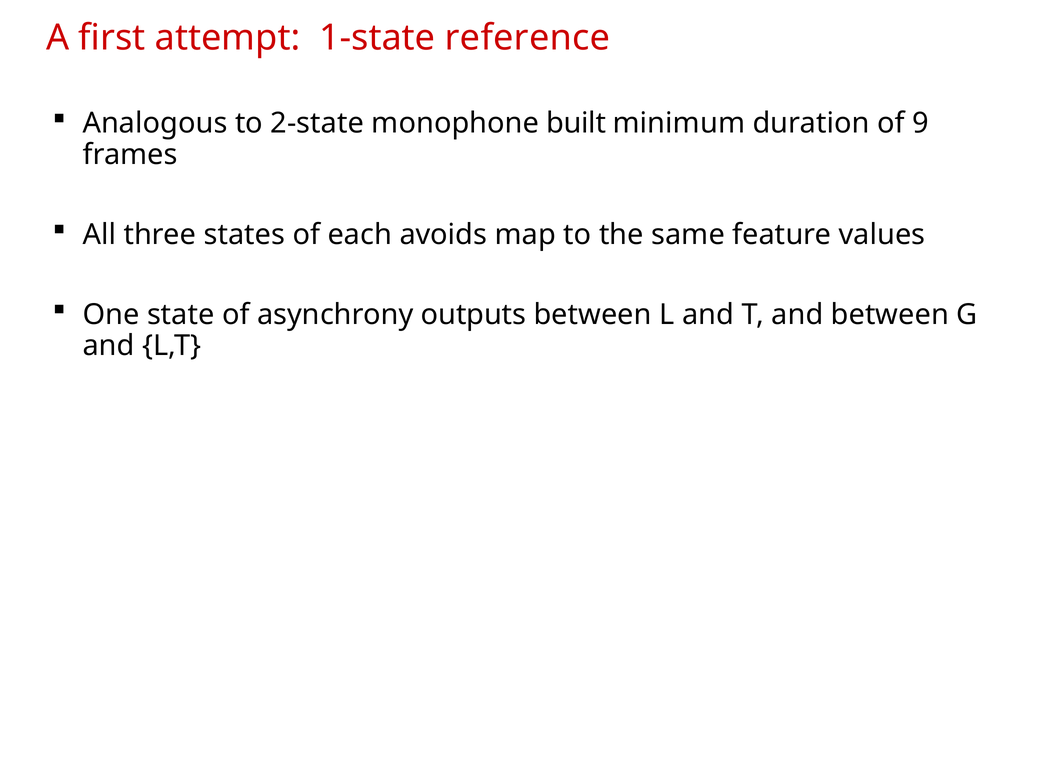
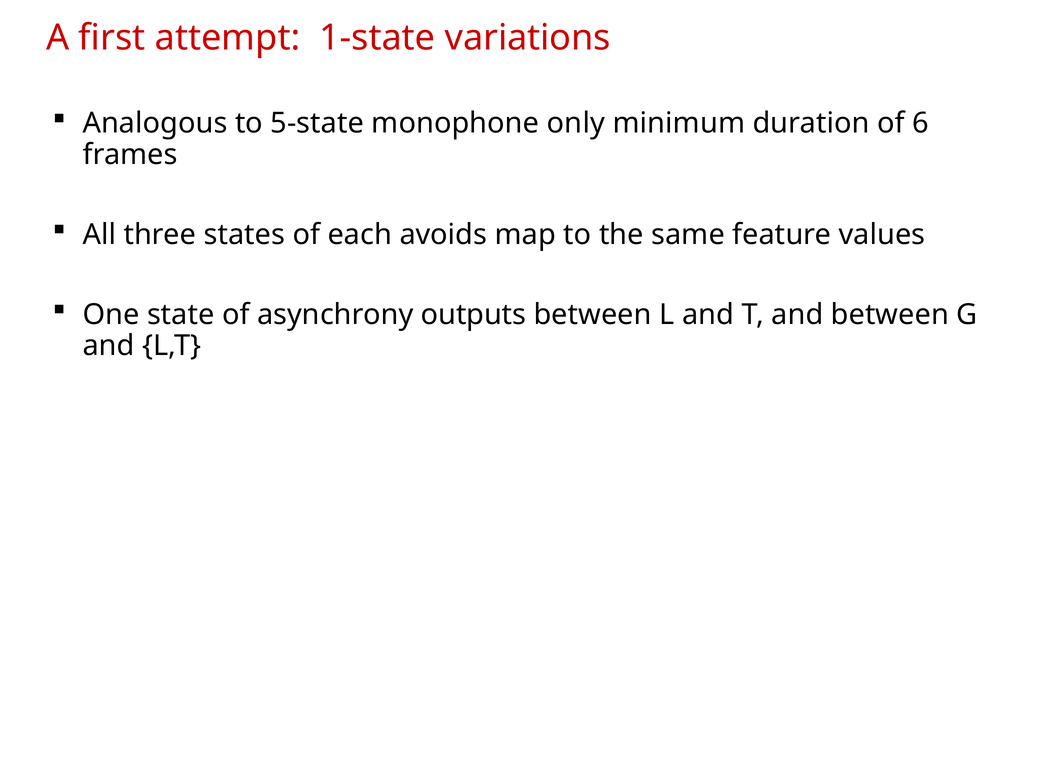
reference: reference -> variations
2-state: 2-state -> 5-state
built: built -> only
9: 9 -> 6
